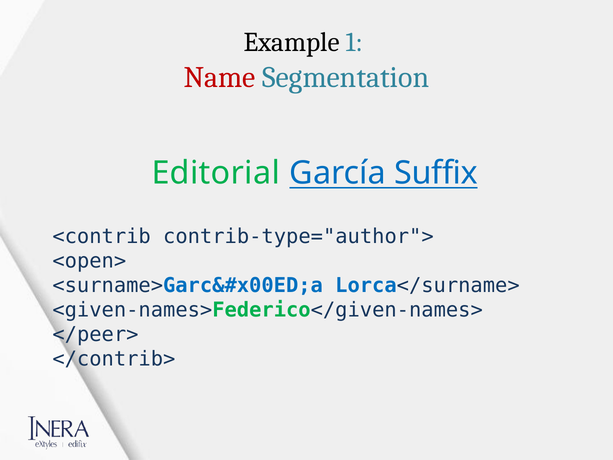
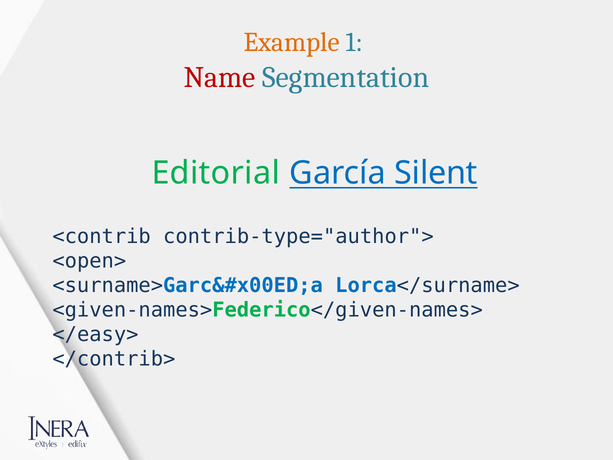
Example colour: black -> orange
Suffix: Suffix -> Silent
</peer>: </peer> -> </easy>
